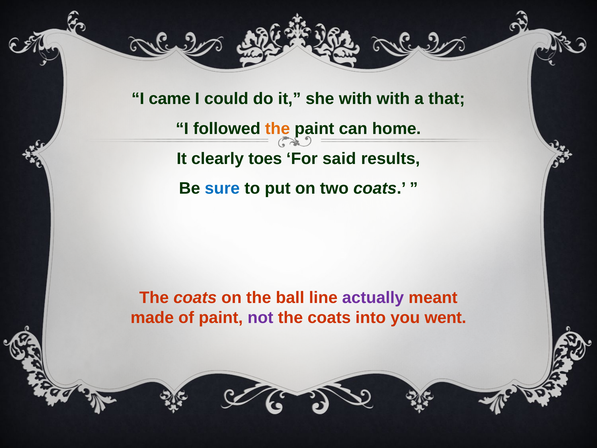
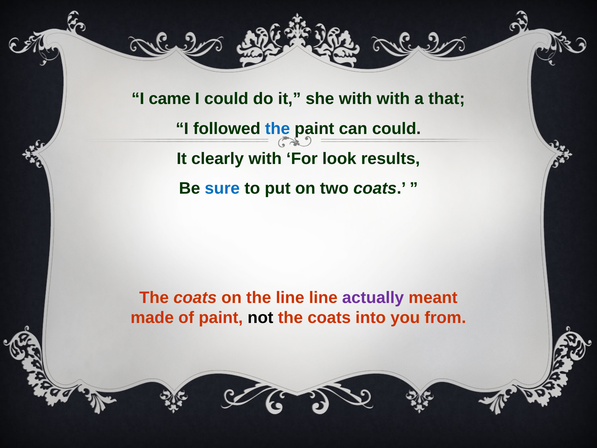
the at (278, 129) colour: orange -> blue
can home: home -> could
clearly toes: toes -> with
said: said -> look
the ball: ball -> line
not colour: purple -> black
went: went -> from
